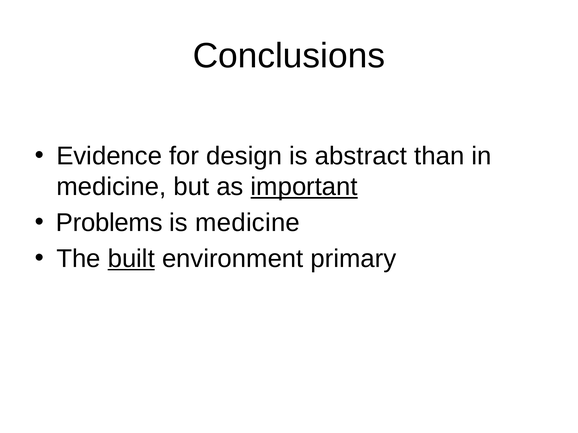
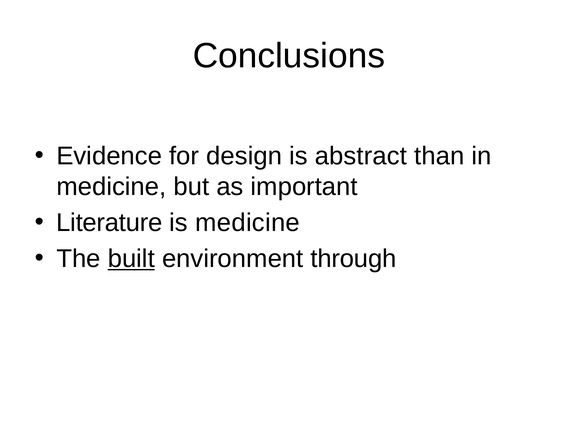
important underline: present -> none
Problems: Problems -> Literature
primary: primary -> through
